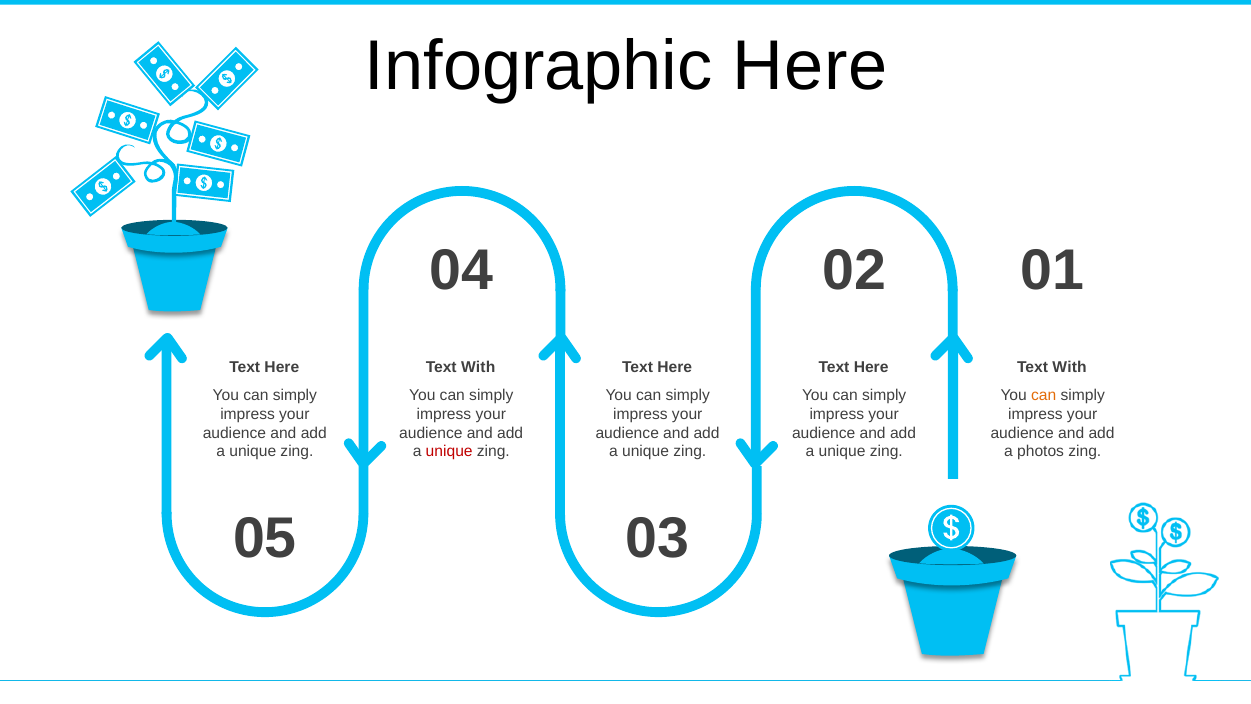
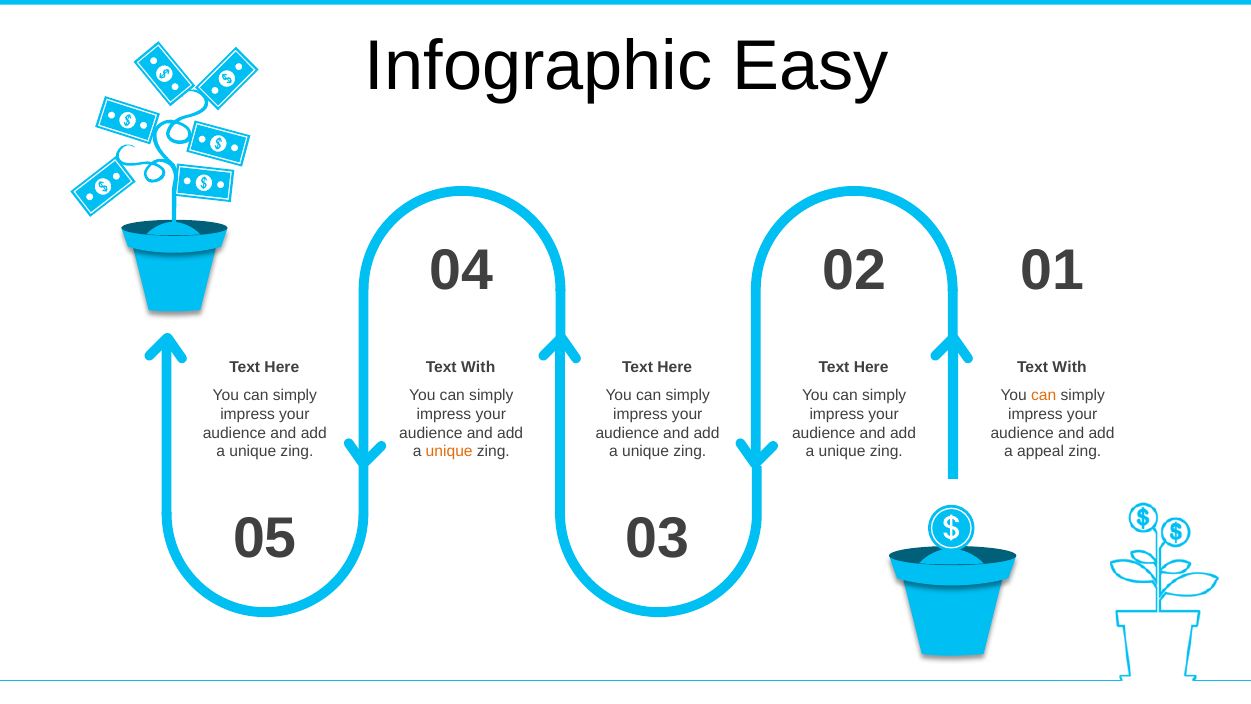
Infographic Here: Here -> Easy
unique at (449, 451) colour: red -> orange
photos: photos -> appeal
